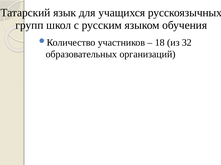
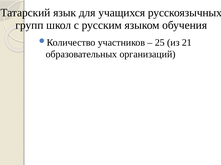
18: 18 -> 25
32: 32 -> 21
